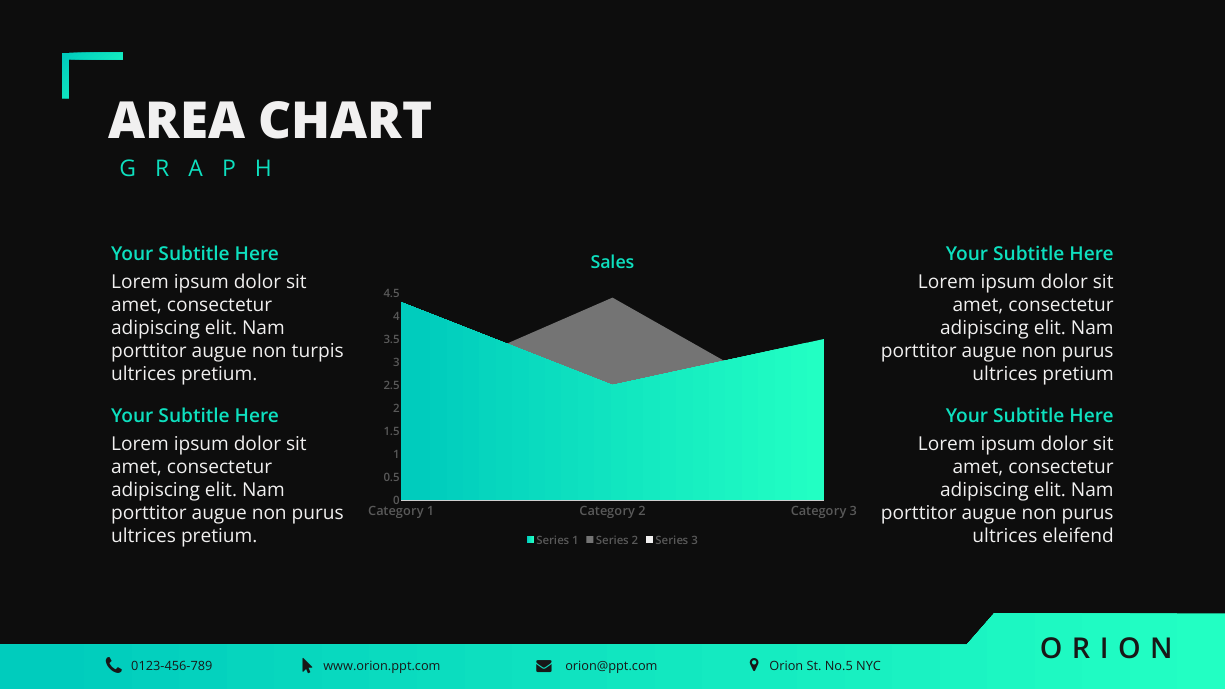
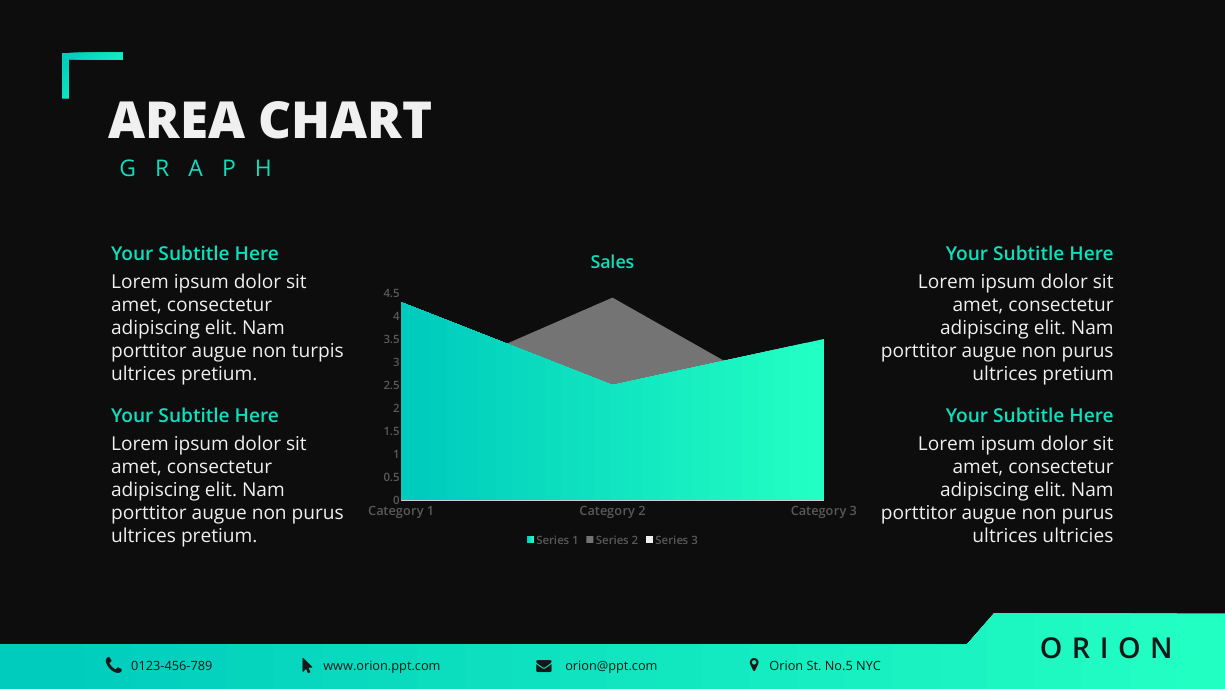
eleifend: eleifend -> ultricies
